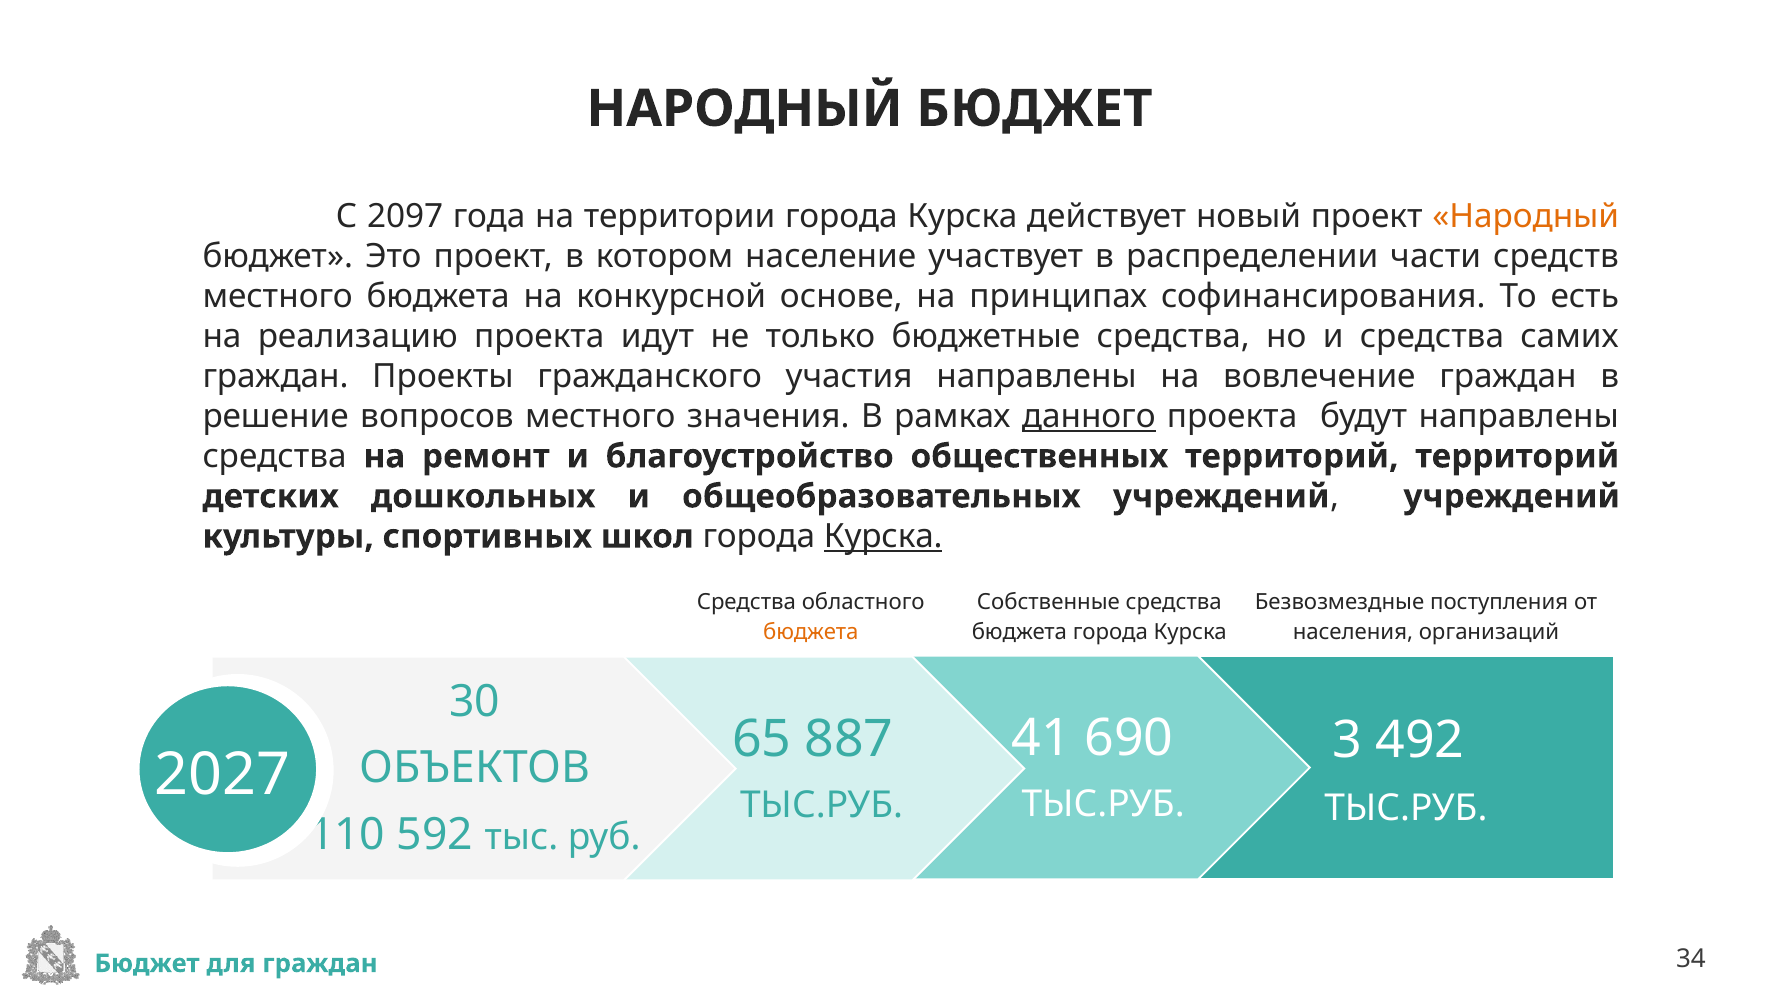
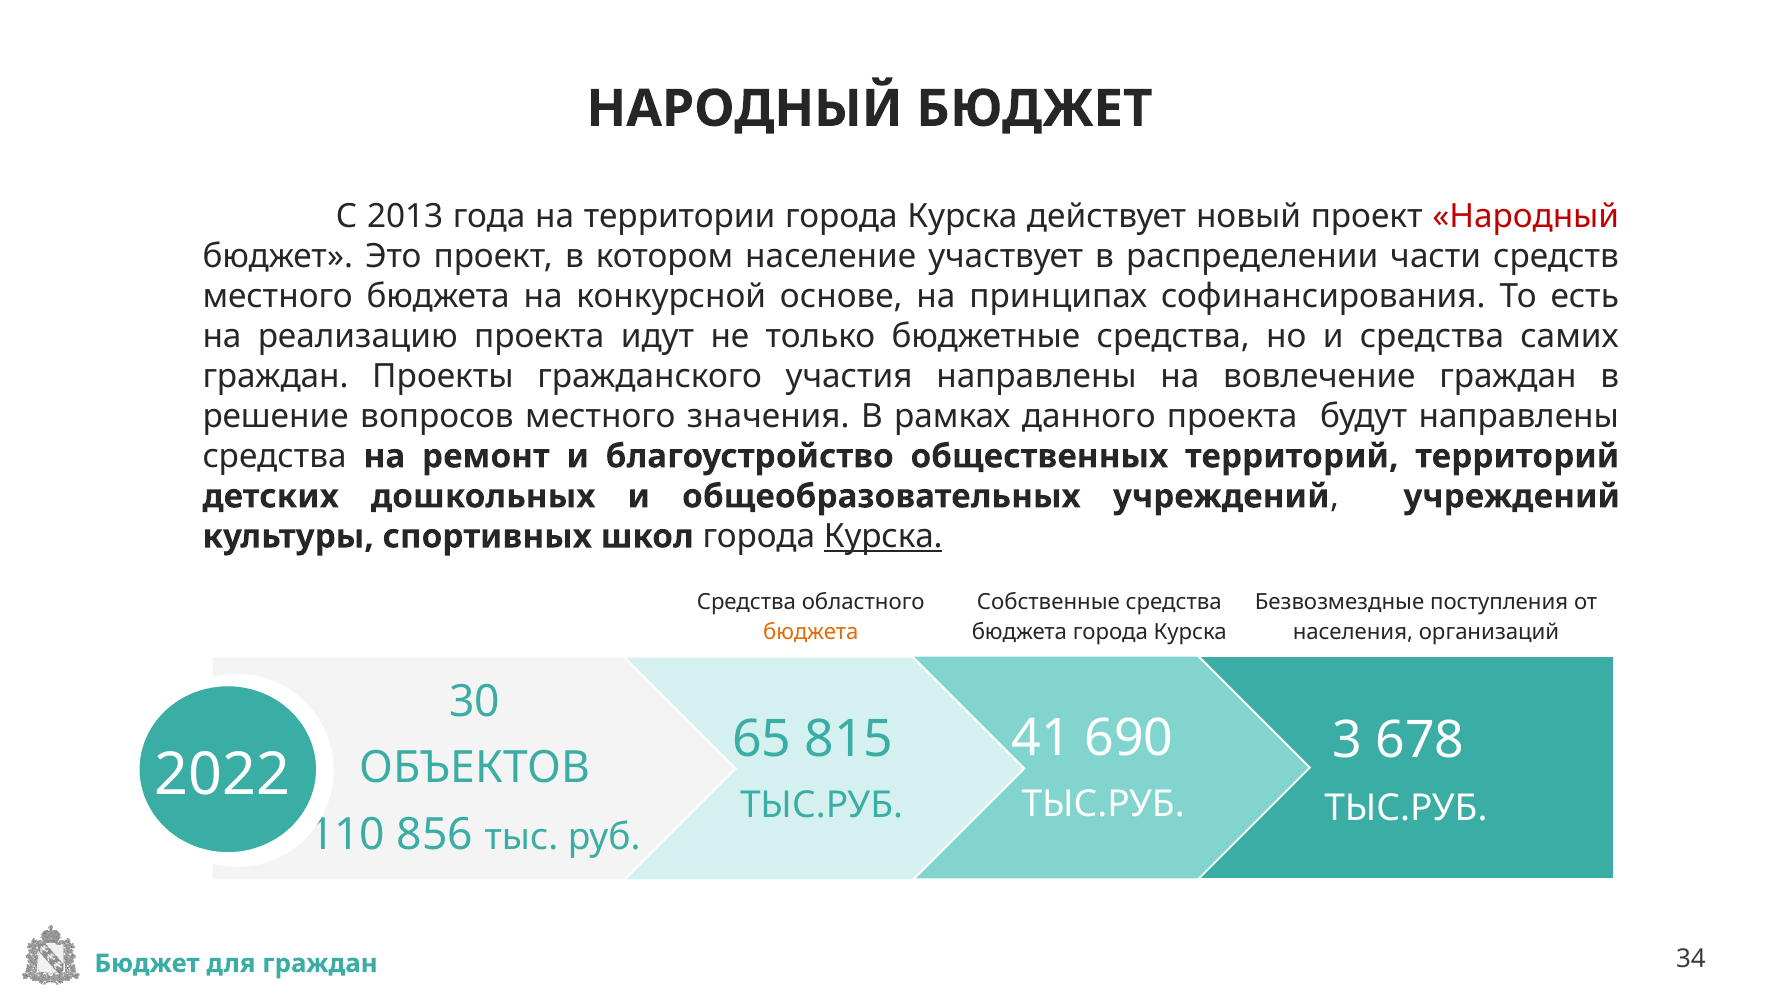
2097: 2097 -> 2013
Народный at (1526, 216) colour: orange -> red
данного underline: present -> none
887: 887 -> 815
492: 492 -> 678
2027: 2027 -> 2022
592: 592 -> 856
